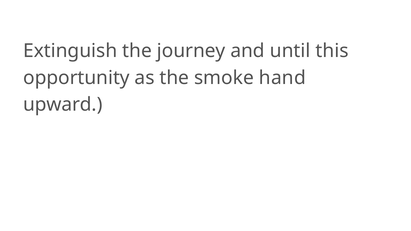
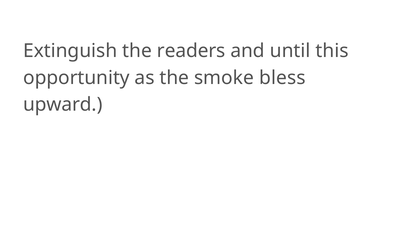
journey: journey -> readers
hand: hand -> bless
